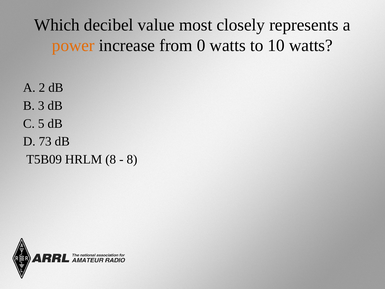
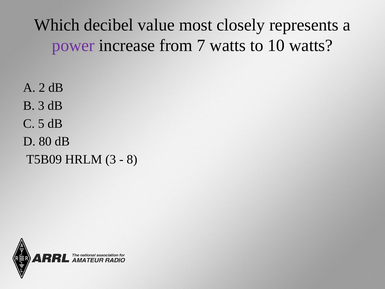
power colour: orange -> purple
0: 0 -> 7
73: 73 -> 80
HRLM 8: 8 -> 3
